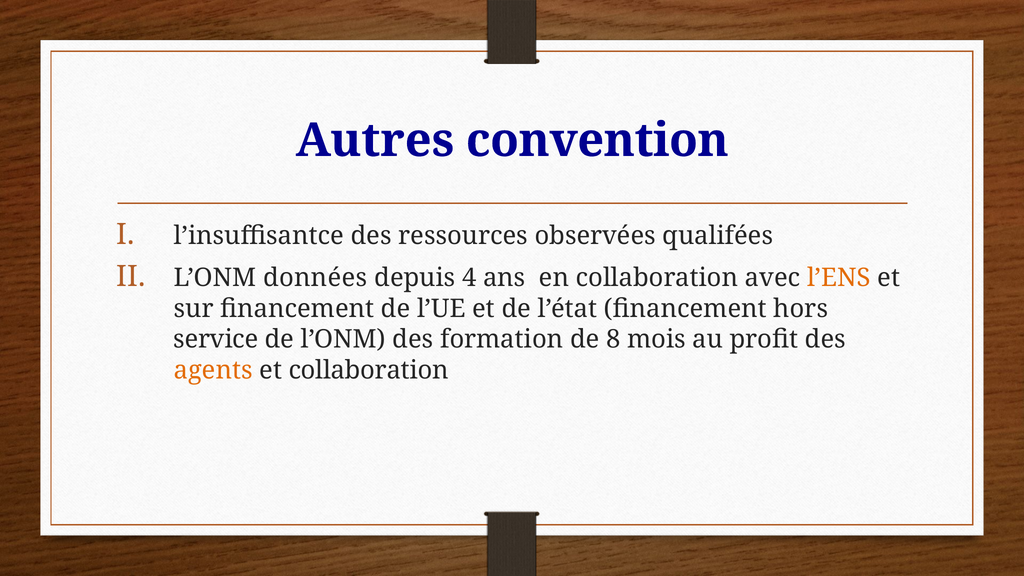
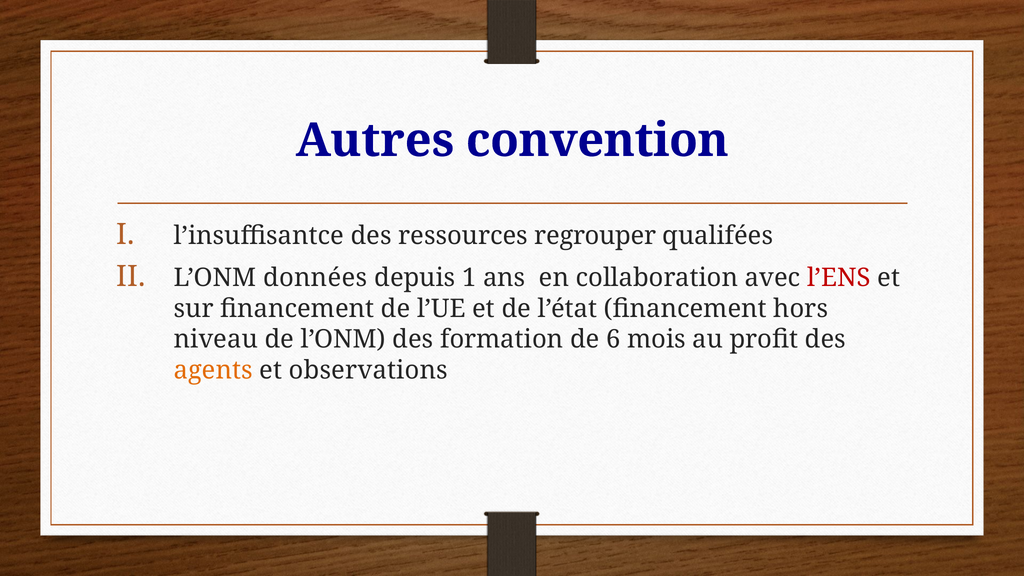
observées: observées -> regrouper
4: 4 -> 1
l’ENS colour: orange -> red
service: service -> niveau
8: 8 -> 6
et collaboration: collaboration -> observations
